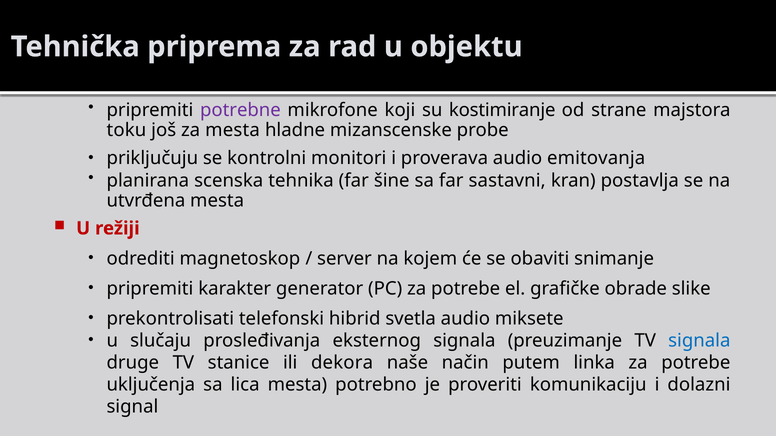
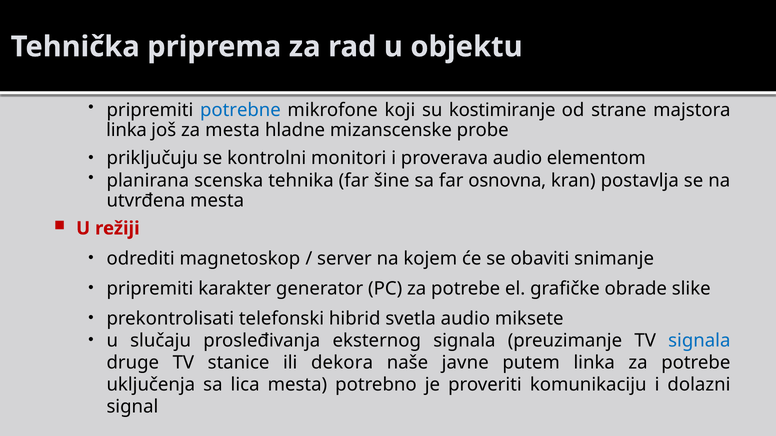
potrebne colour: purple -> blue
toku at (126, 130): toku -> linka
emitovanja: emitovanja -> elementom
sastavni: sastavni -> osnovna
način: način -> javne
